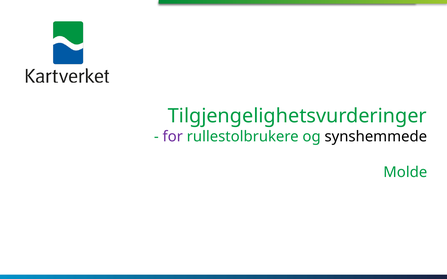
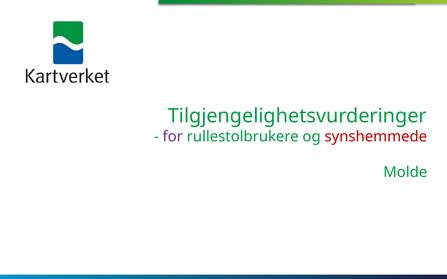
synshemmede colour: black -> red
